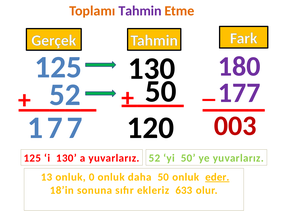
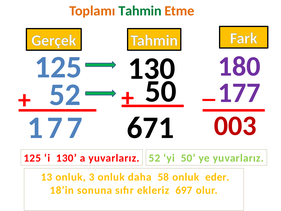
Tahmin at (140, 11) colour: purple -> green
120: 120 -> 671
0: 0 -> 3
daha 50: 50 -> 58
eder underline: present -> none
633: 633 -> 697
